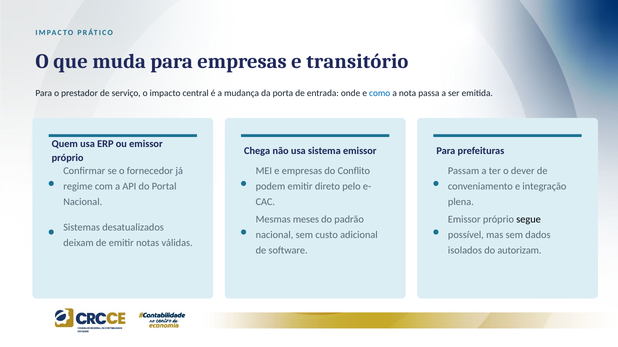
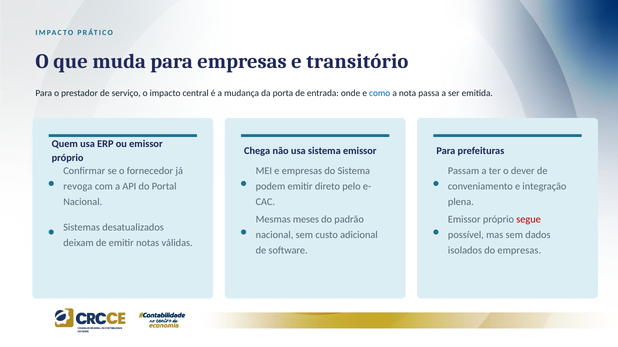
do Conflito: Conflito -> Sistema
regime: regime -> revoga
segue colour: black -> red
do autorizam: autorizam -> empresas
